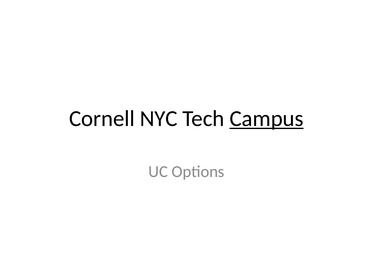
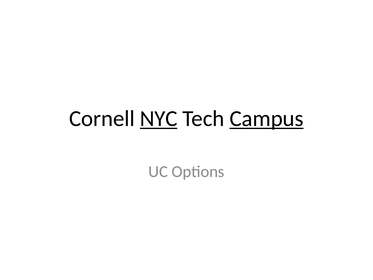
NYC underline: none -> present
